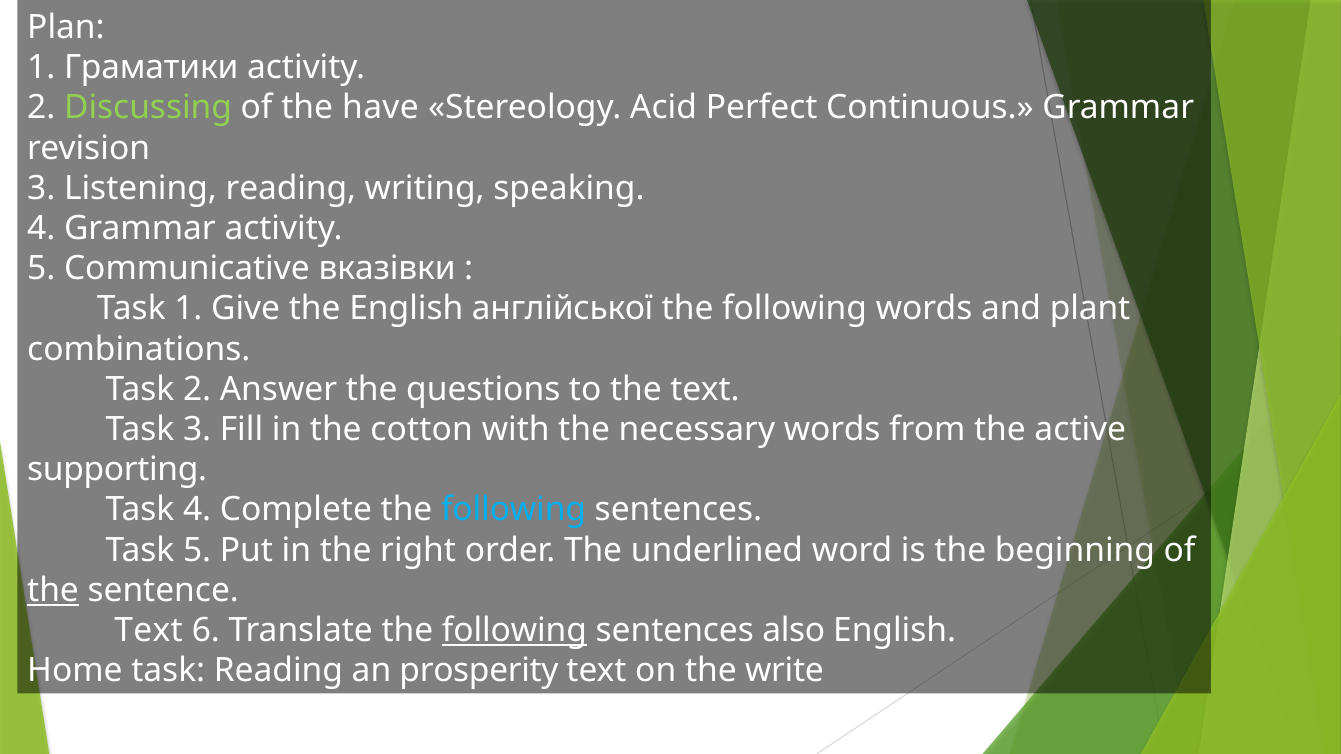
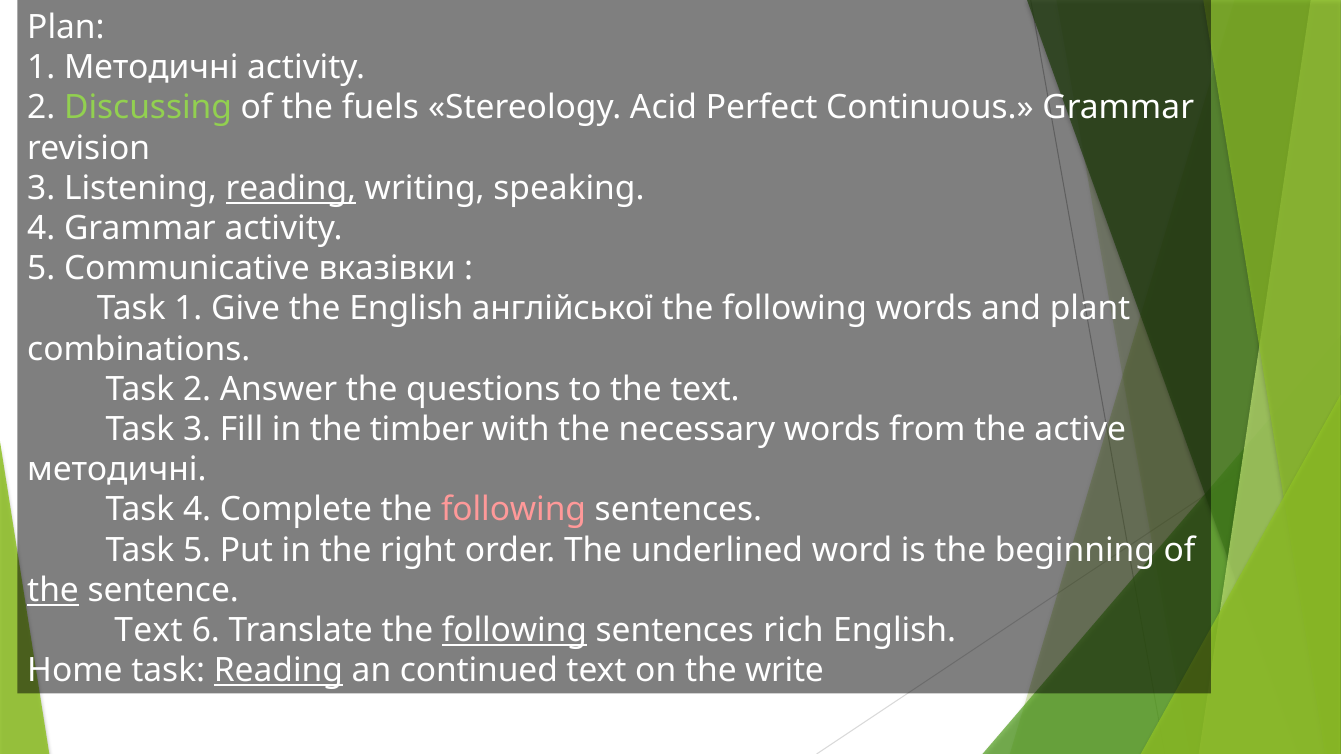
1 Граматики: Граматики -> Методичні
have: have -> fuels
reading at (291, 188) underline: none -> present
cotton: cotton -> timber
supporting at (117, 470): supporting -> методичні
following at (514, 510) colour: light blue -> pink
also: also -> rich
Reading at (278, 671) underline: none -> present
prosperity: prosperity -> continued
